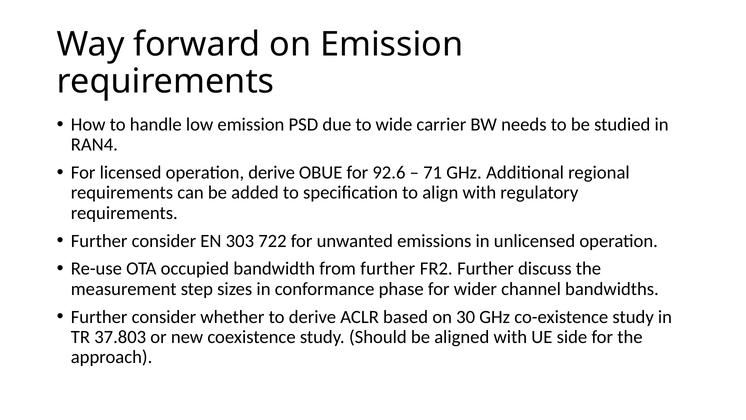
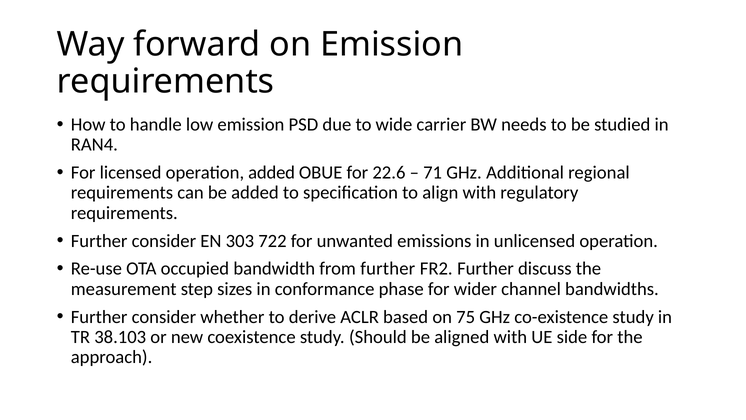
operation derive: derive -> added
92.6: 92.6 -> 22.6
30: 30 -> 75
37.803: 37.803 -> 38.103
